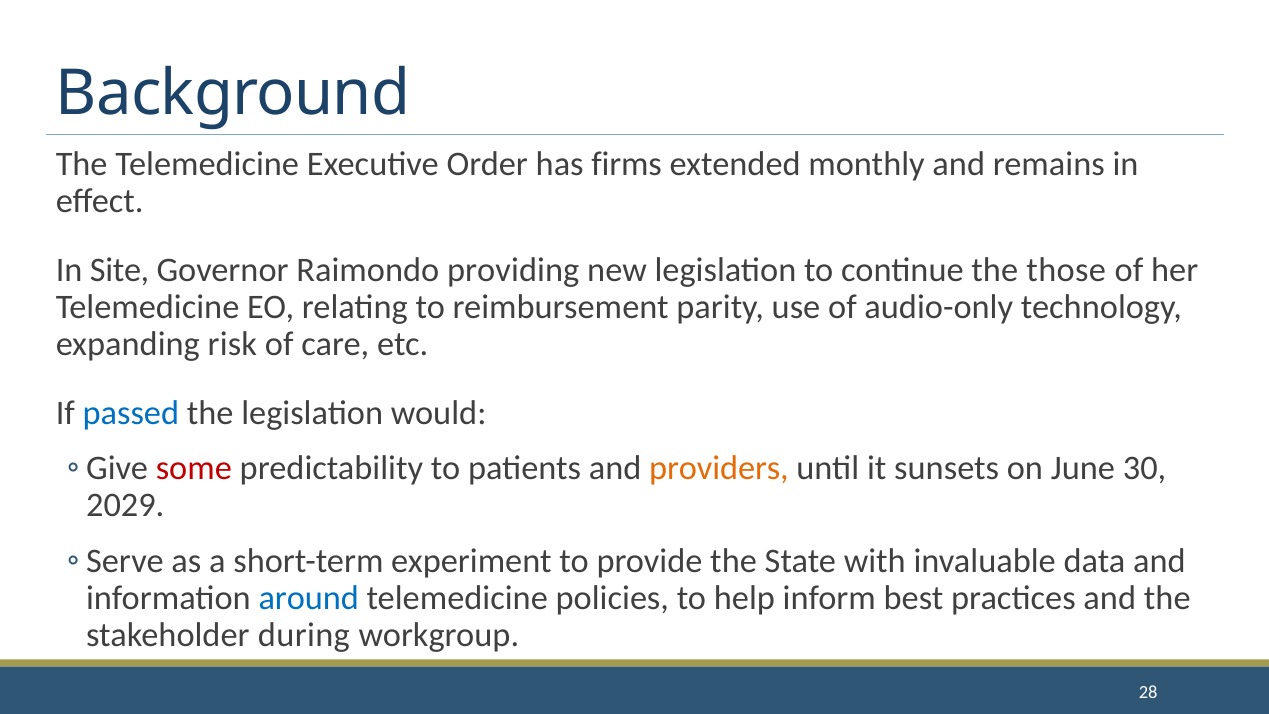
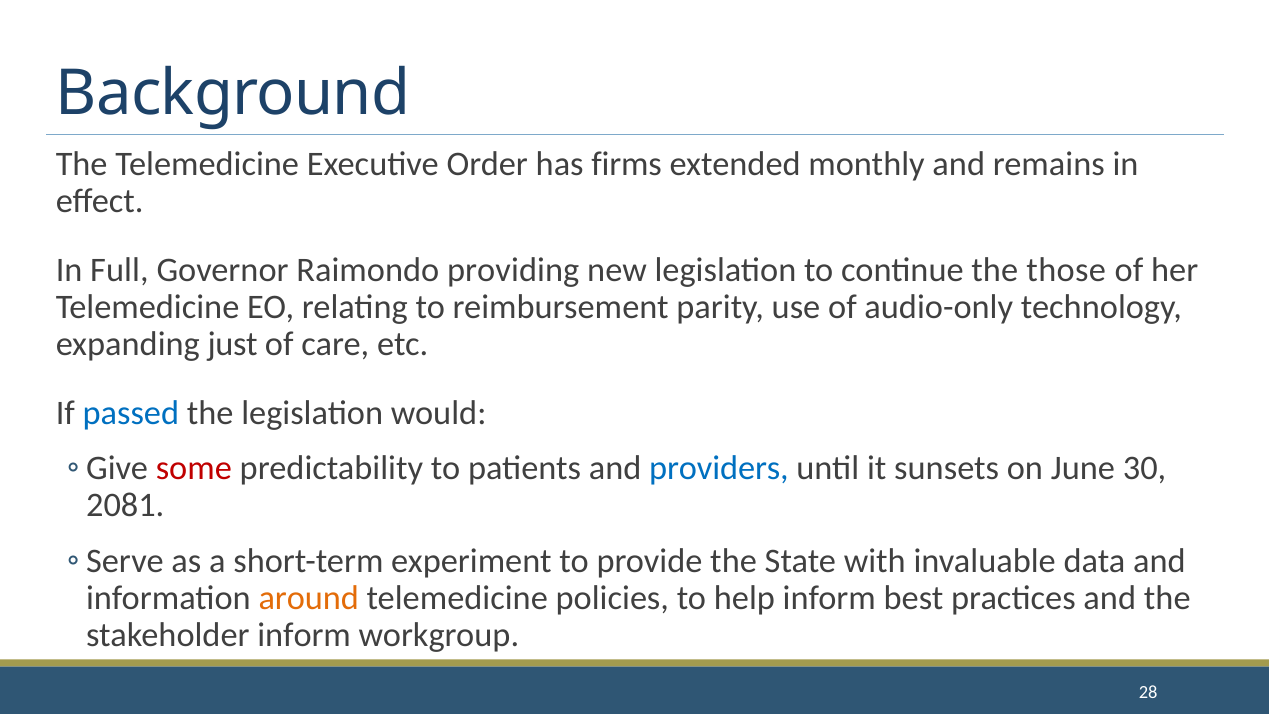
Site: Site -> Full
risk: risk -> just
providers colour: orange -> blue
2029: 2029 -> 2081
around colour: blue -> orange
stakeholder during: during -> inform
